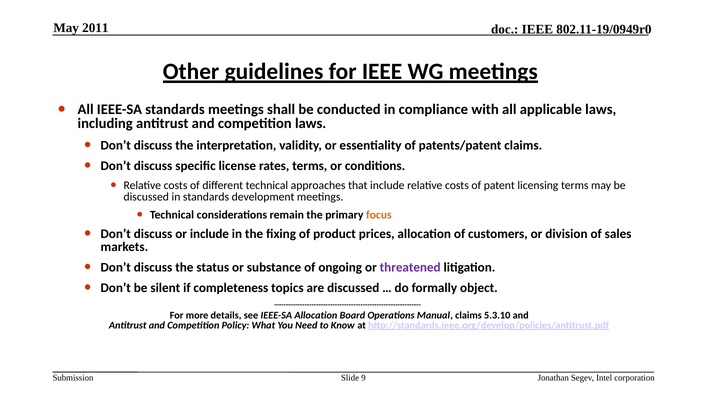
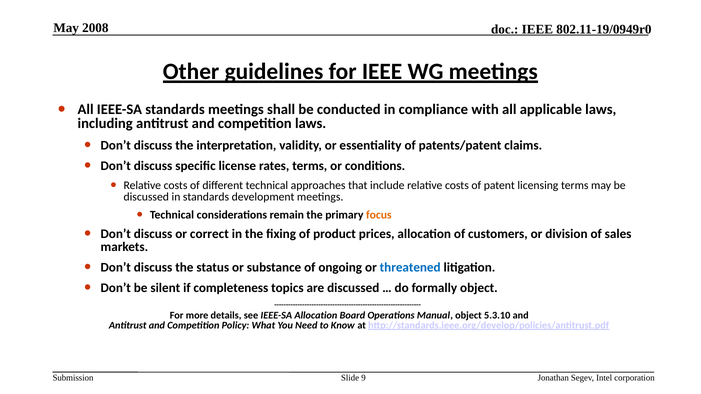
2011: 2011 -> 2008
or include: include -> correct
threatened colour: purple -> blue
Manual claims: claims -> object
